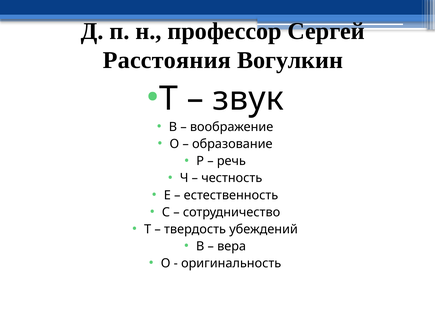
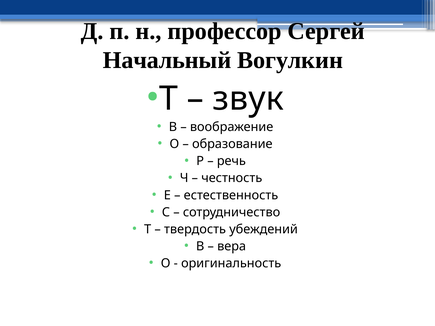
Расстояния: Расстояния -> Начальный
